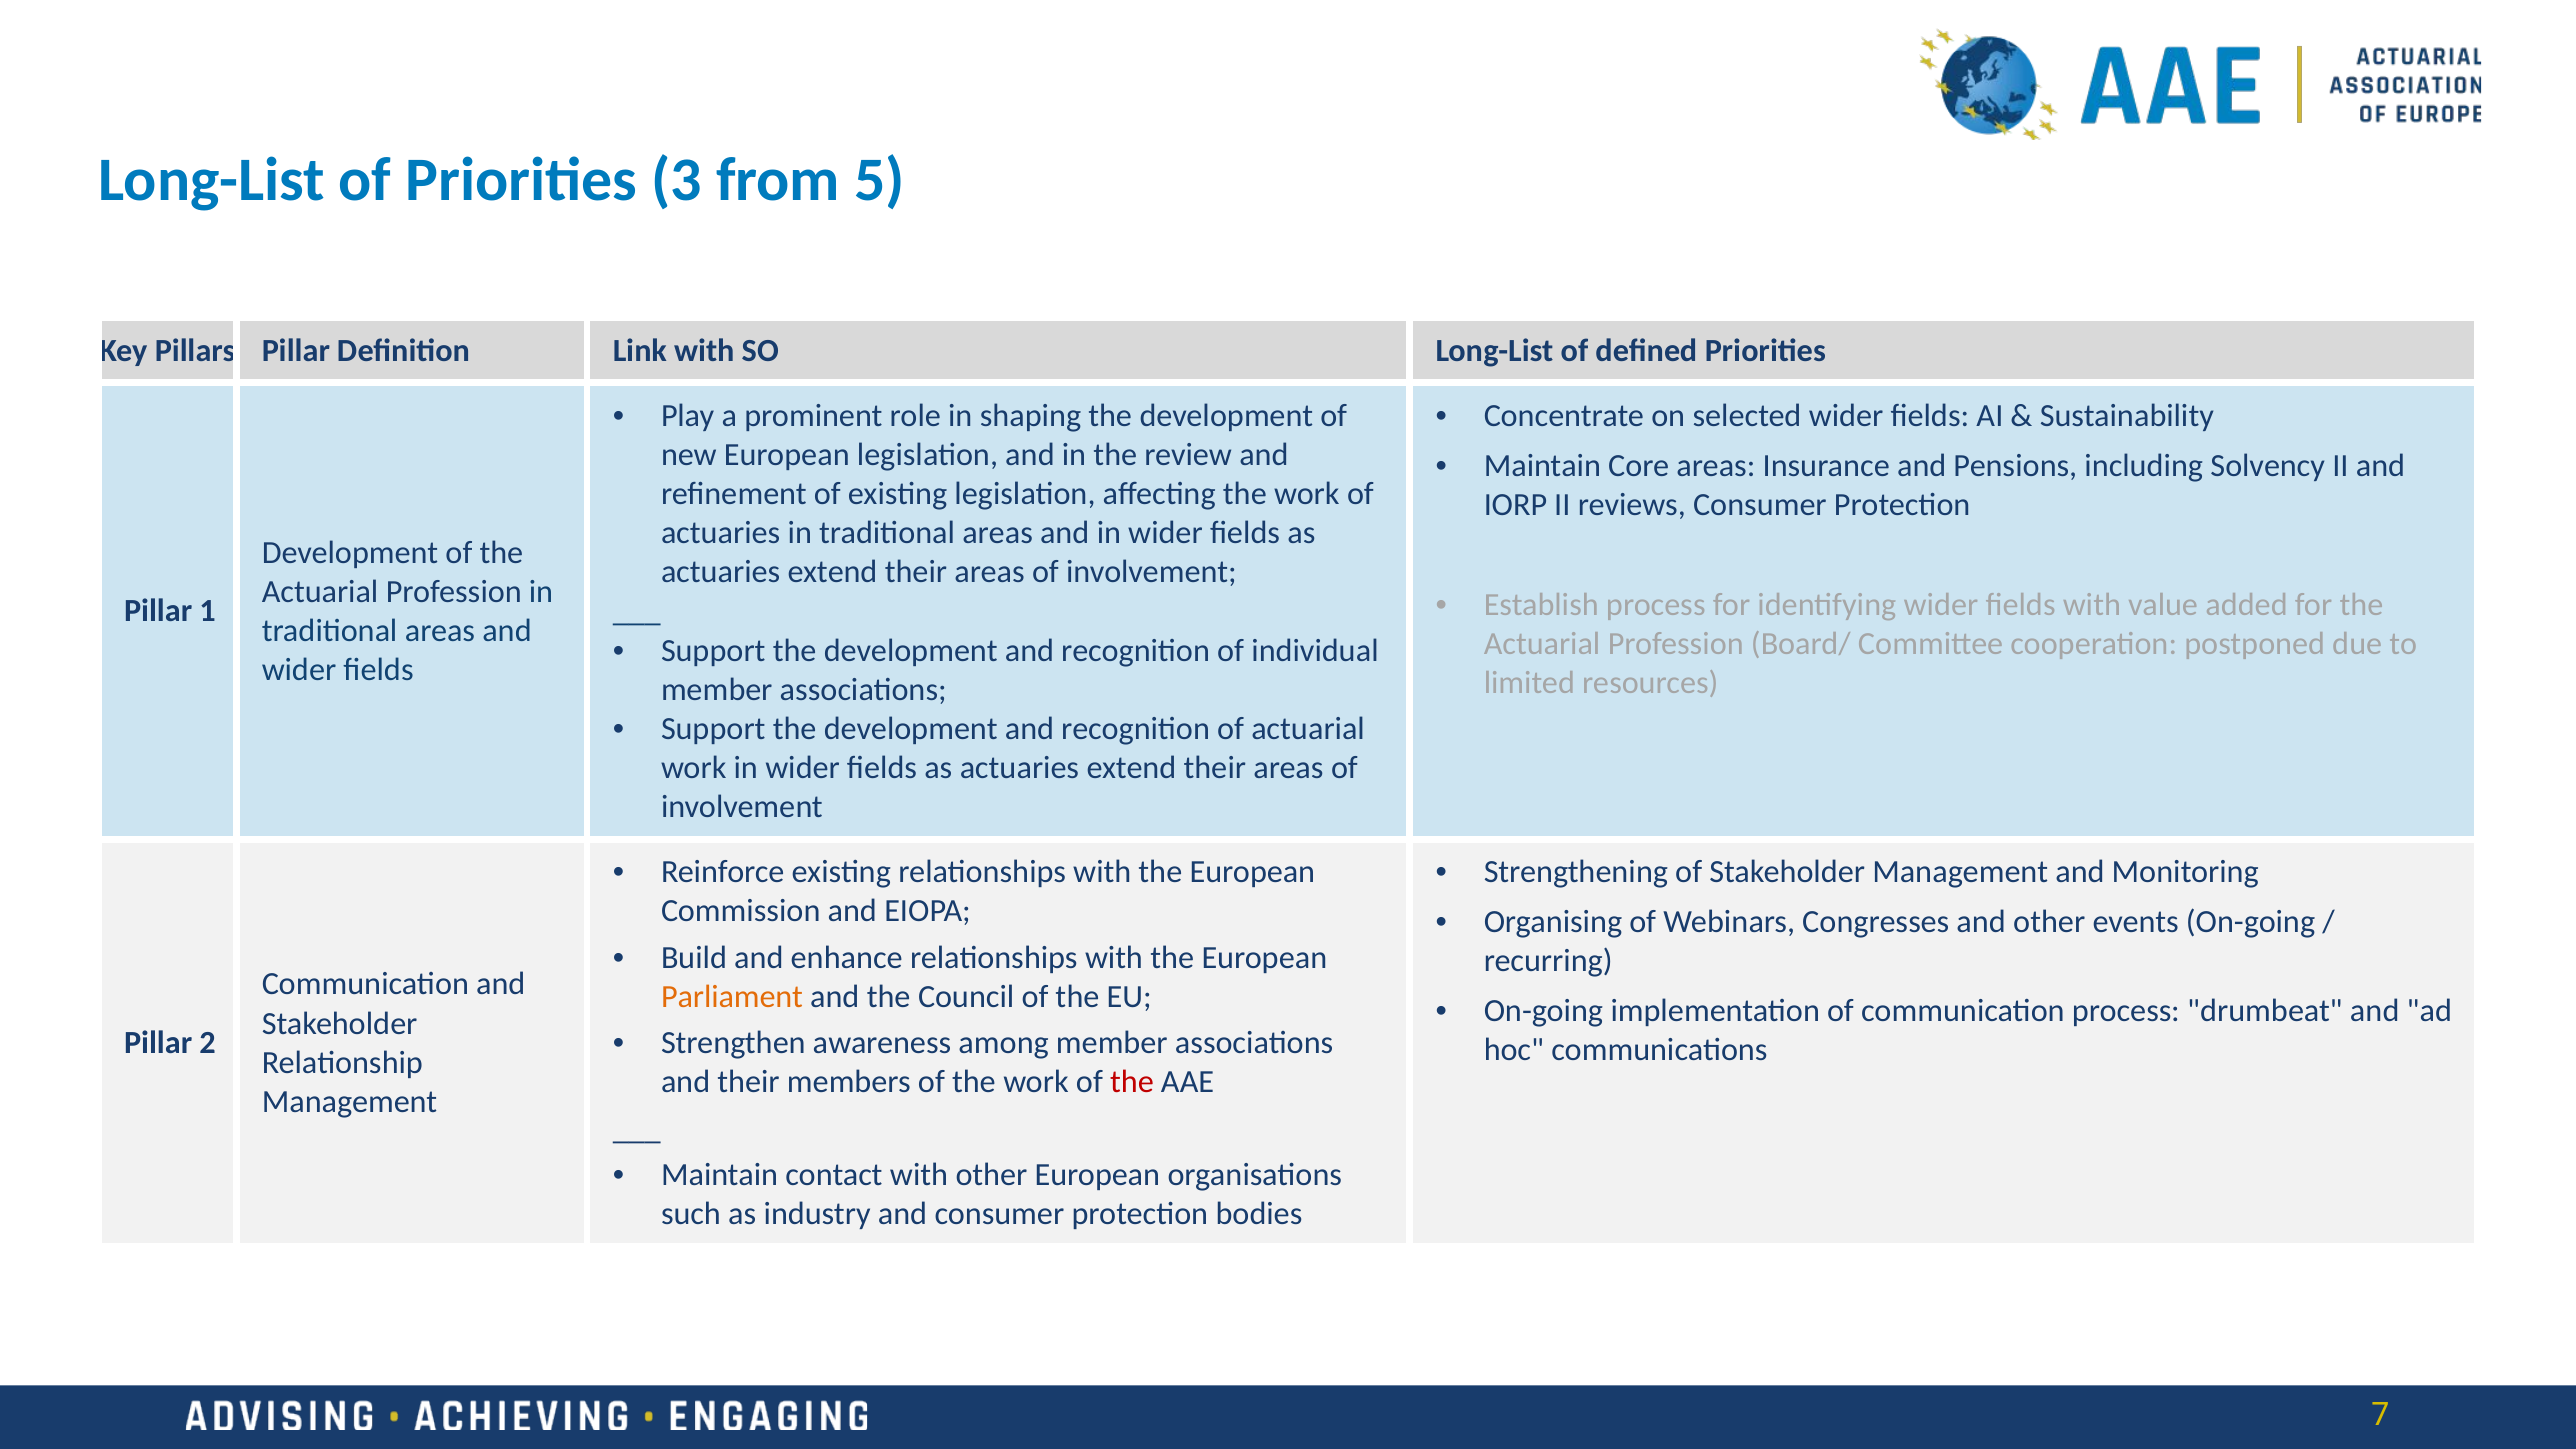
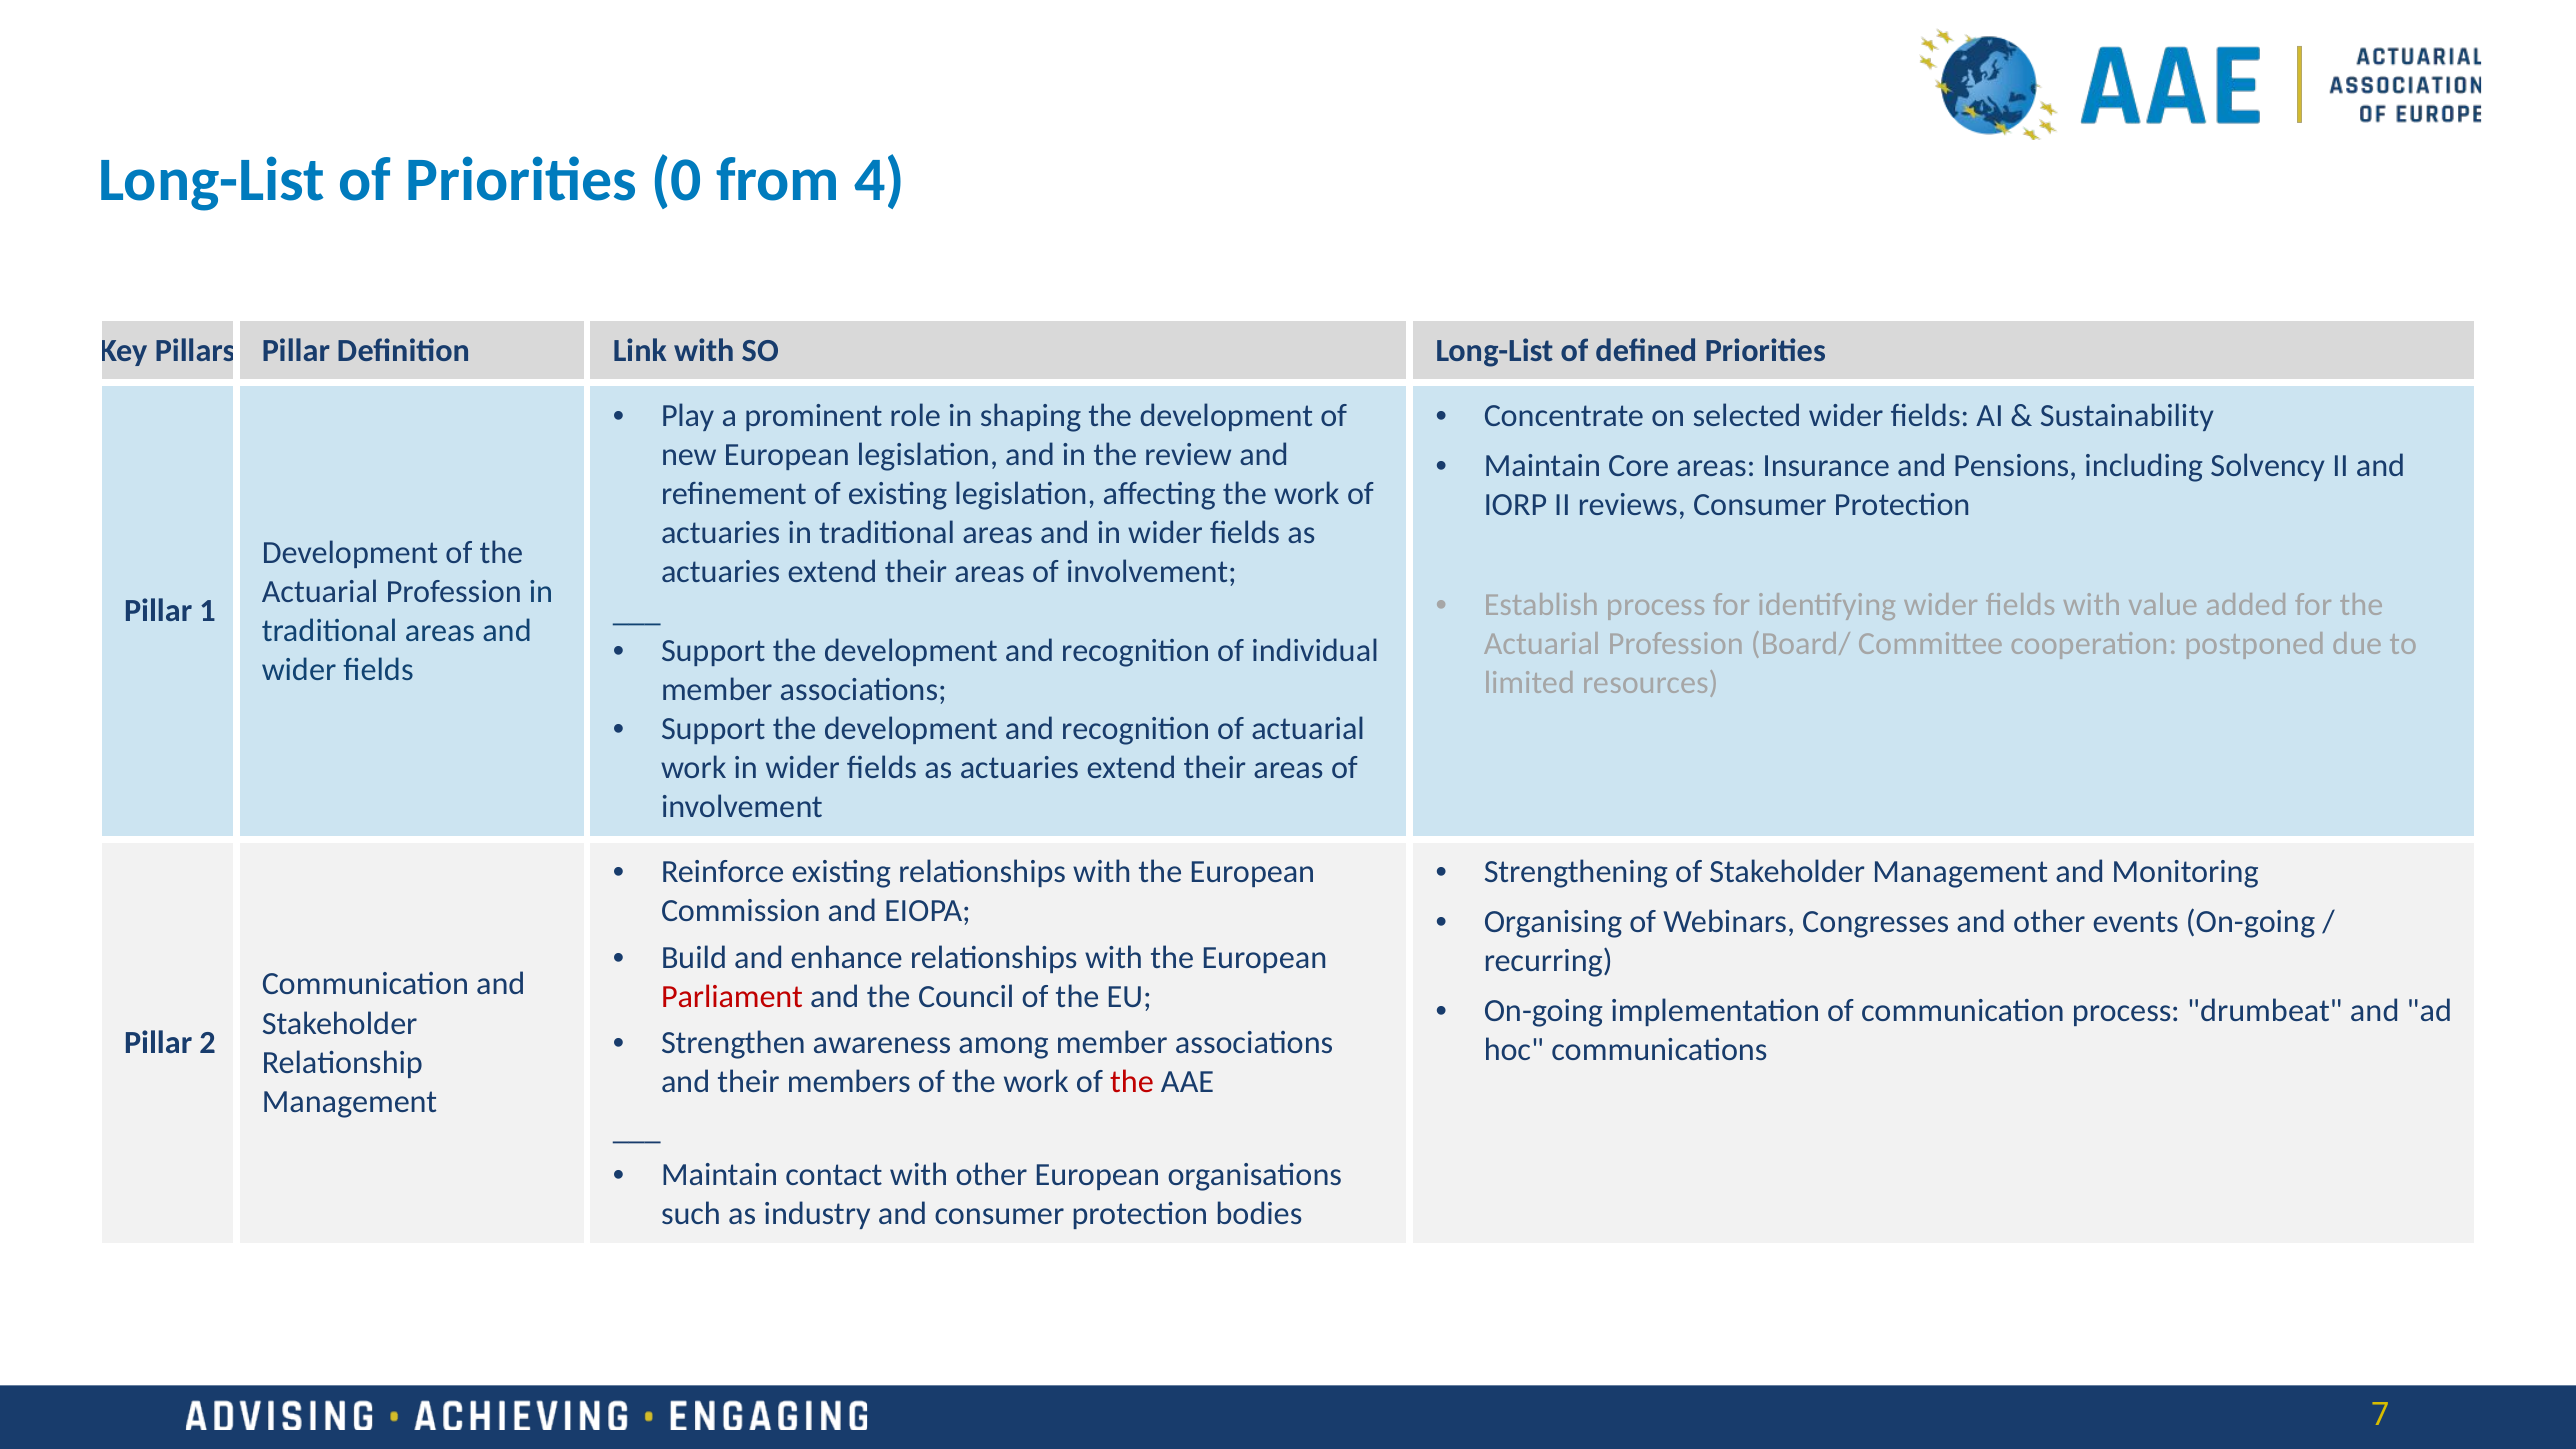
3: 3 -> 0
5: 5 -> 4
Parliament colour: orange -> red
